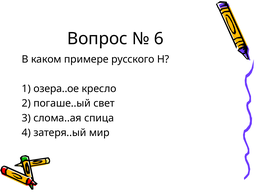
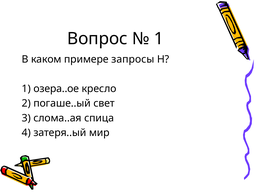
6 at (159, 39): 6 -> 1
русского: русского -> запросы
